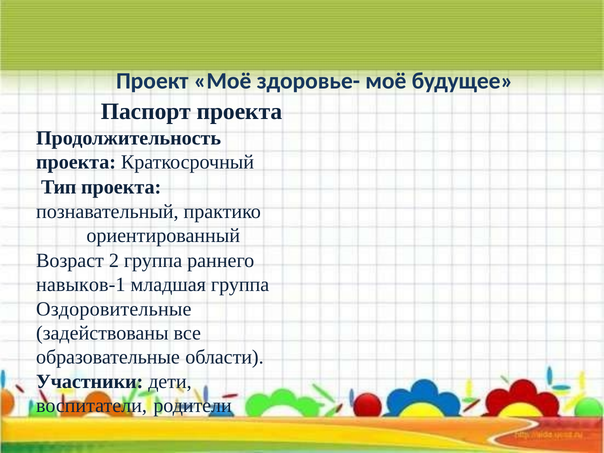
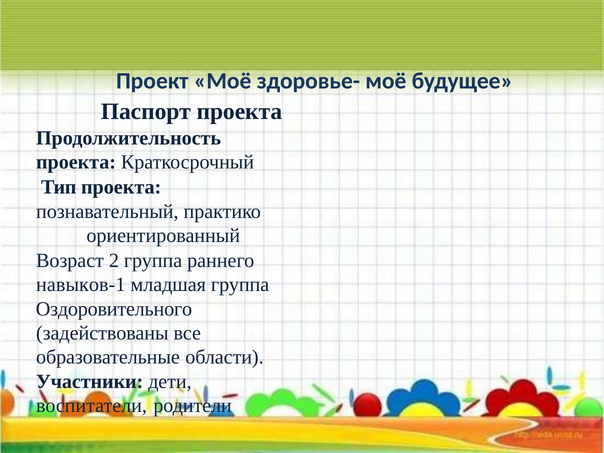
Оздоровительные: Оздоровительные -> Оздоровительного
